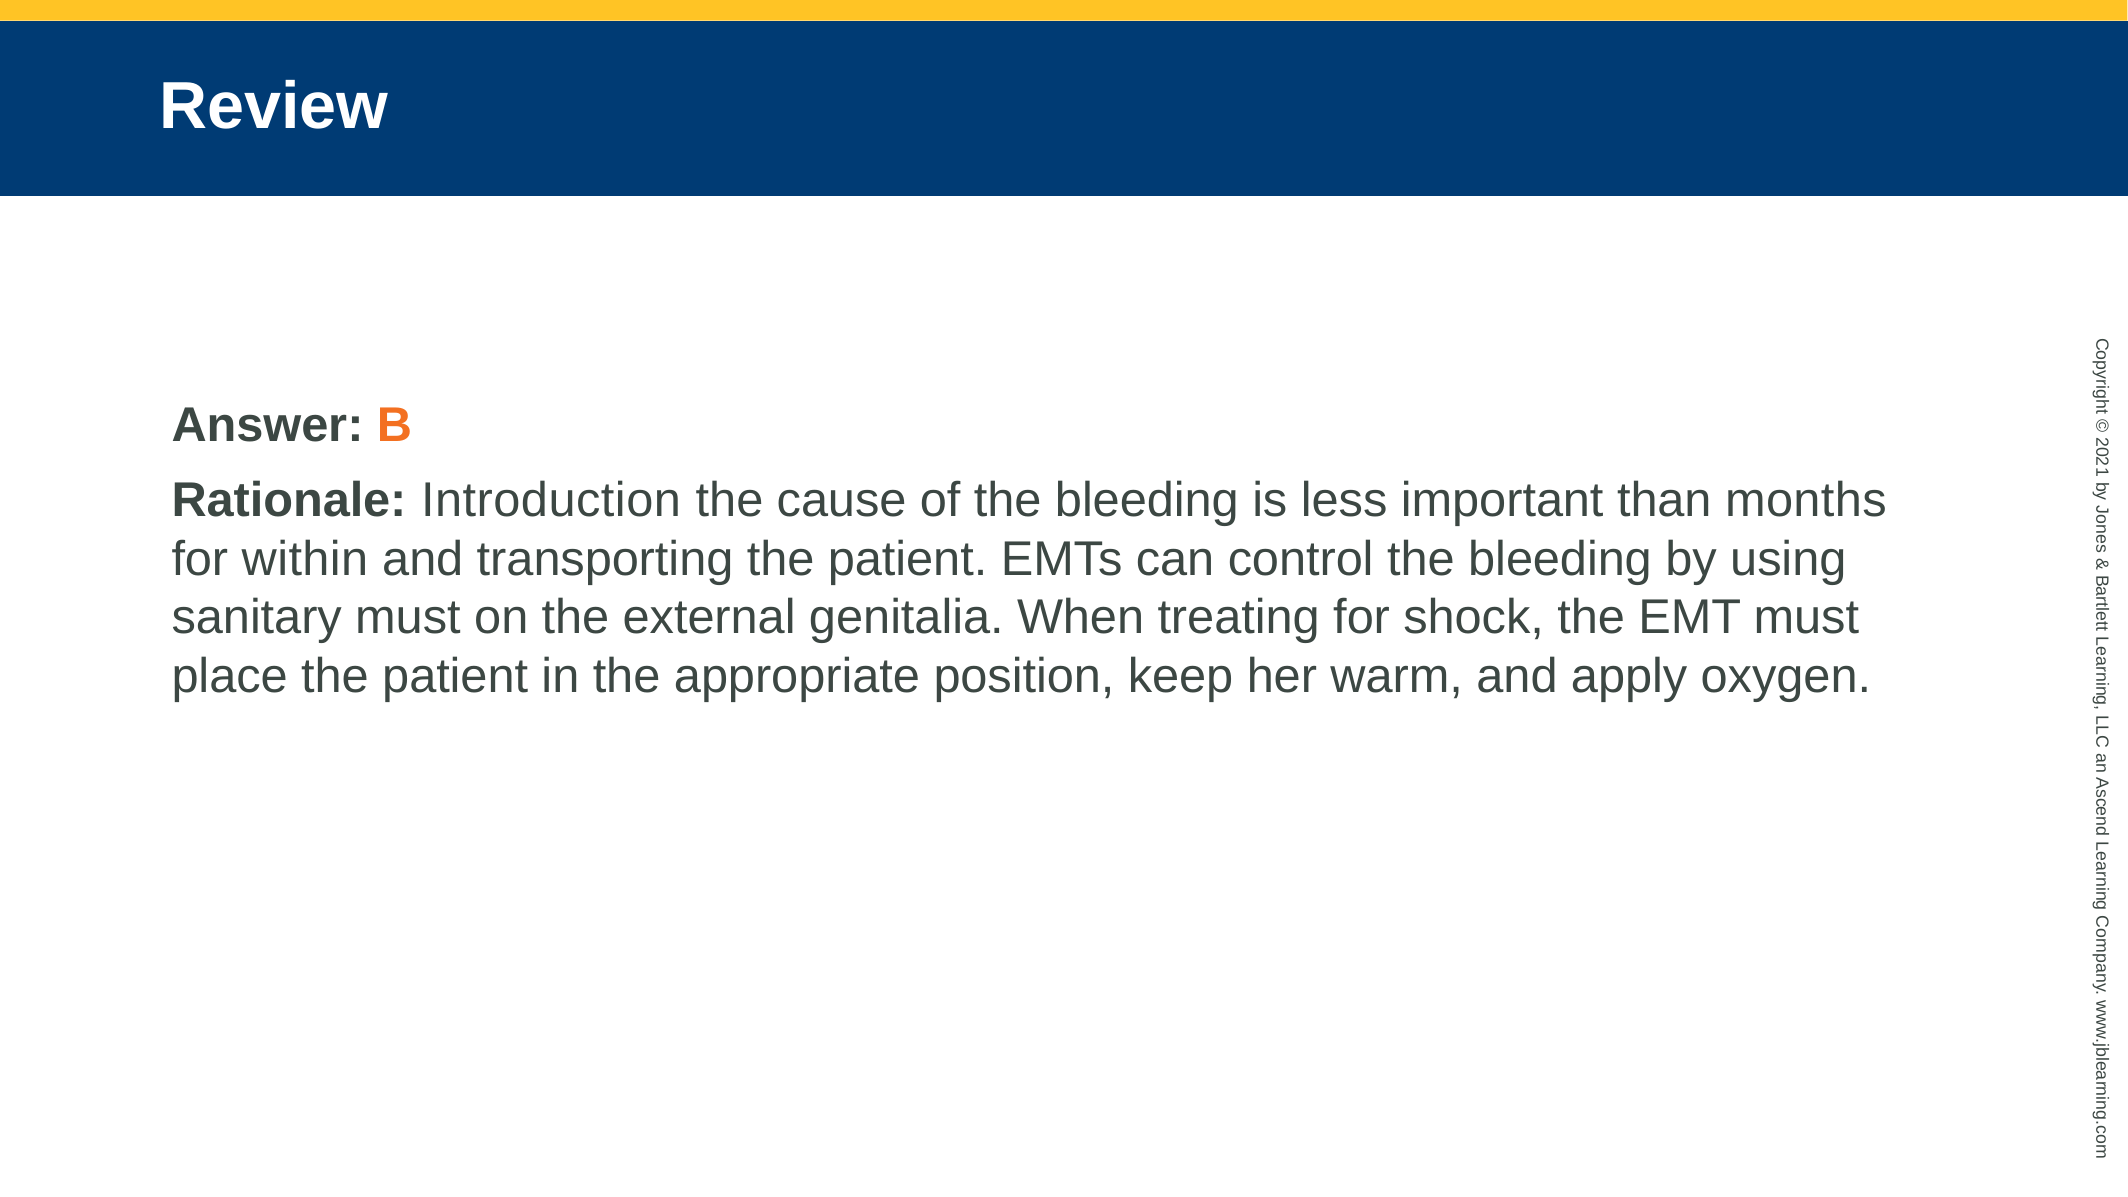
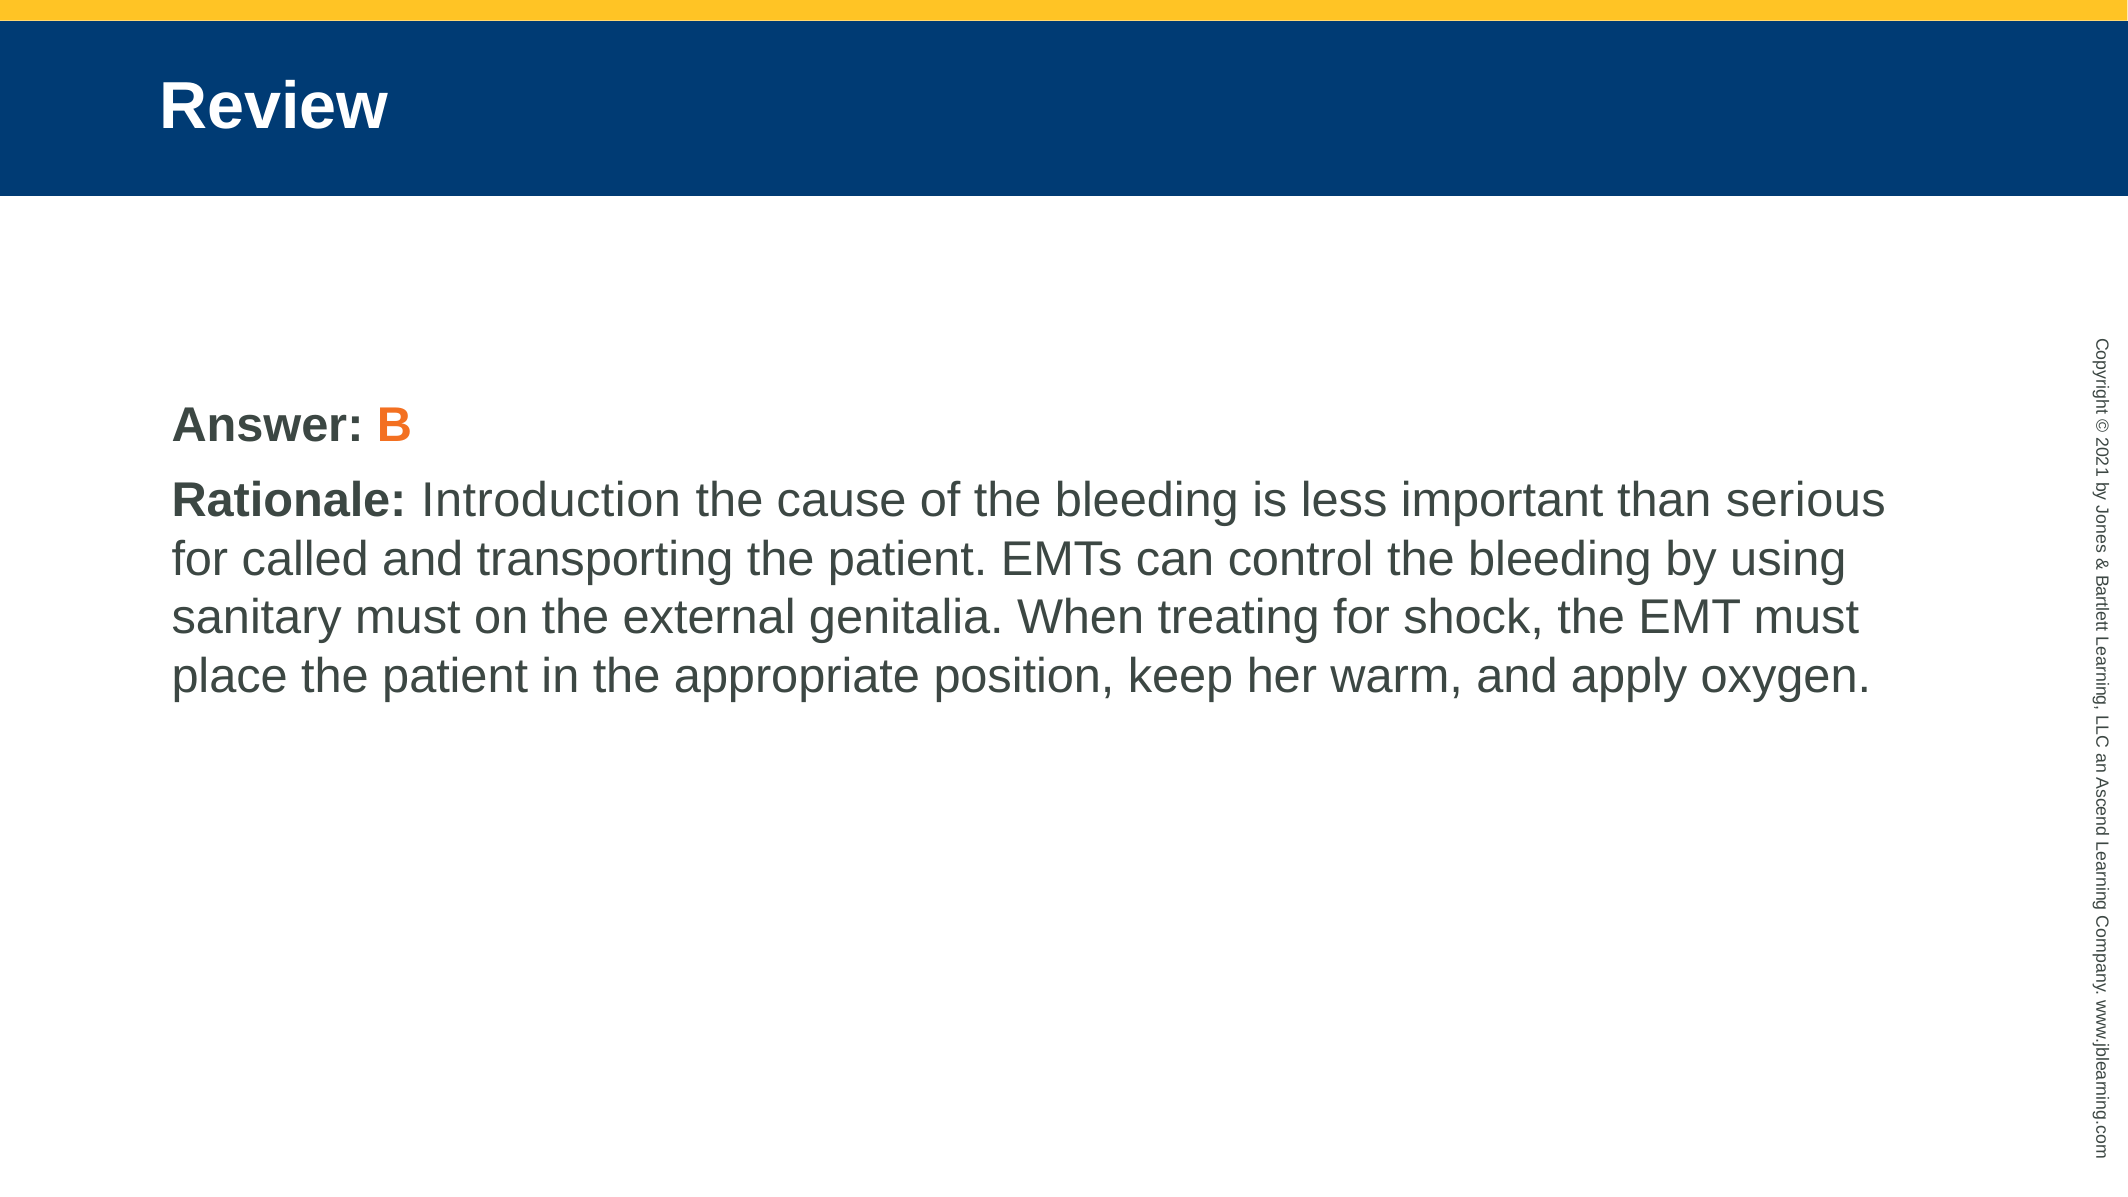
months: months -> serious
within: within -> called
